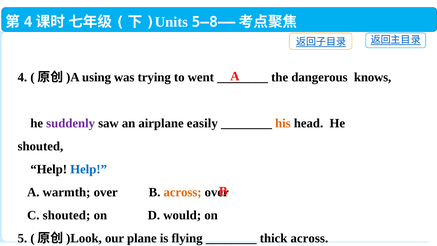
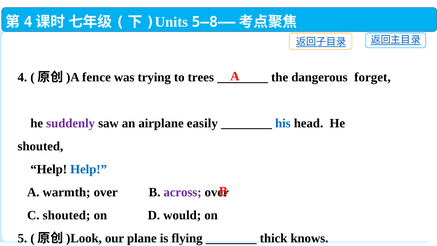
using: using -> fence
went: went -> trees
knows: knows -> forget
his colour: orange -> blue
across at (183, 192) colour: orange -> purple
thick across: across -> knows
